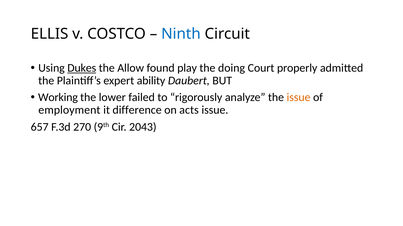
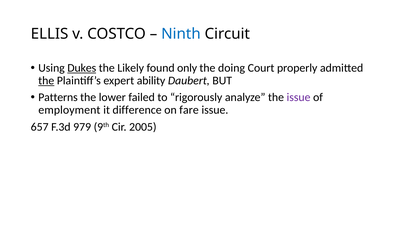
Allow: Allow -> Likely
play: play -> only
the at (46, 81) underline: none -> present
Working: Working -> Patterns
issue at (299, 98) colour: orange -> purple
acts: acts -> fare
270: 270 -> 979
2043: 2043 -> 2005
